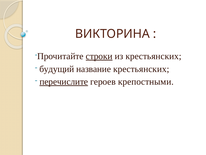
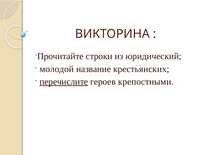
строки underline: present -> none
из крестьянских: крестьянских -> юридический
будущий: будущий -> молодой
